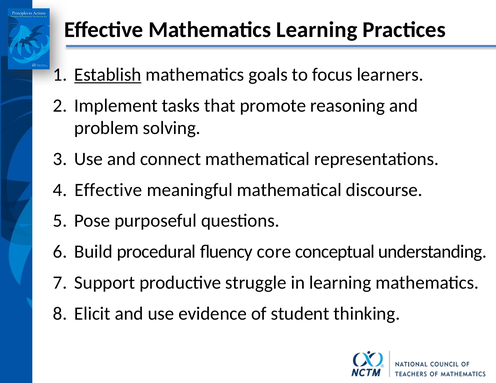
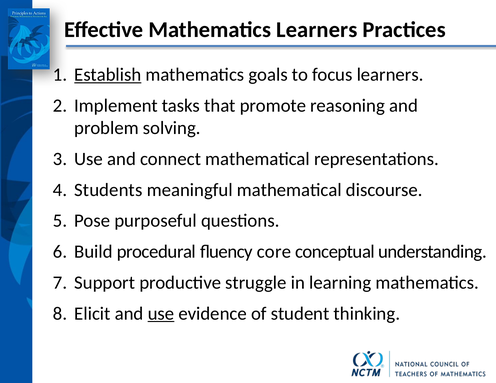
Mathematics Learning: Learning -> Learners
4 Effective: Effective -> Students
use at (161, 314) underline: none -> present
